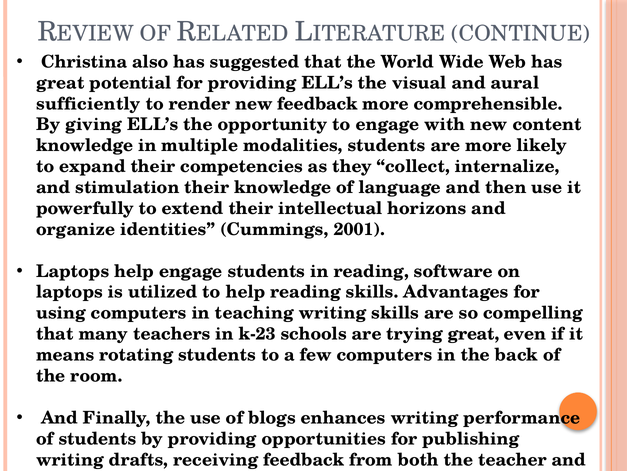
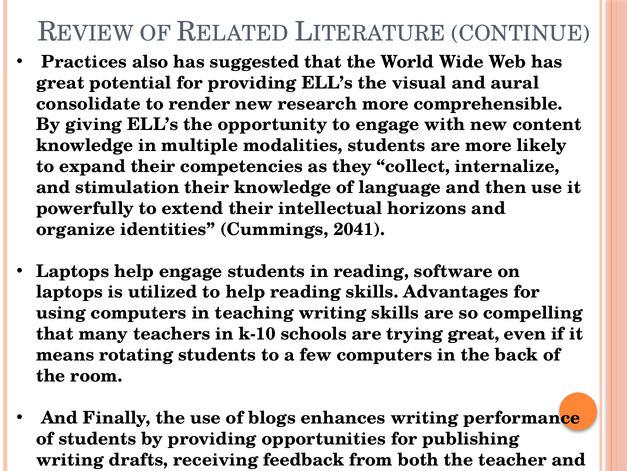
Christina: Christina -> Practices
sufficiently: sufficiently -> consolidate
new feedback: feedback -> research
2001: 2001 -> 2041
k-23: k-23 -> k-10
